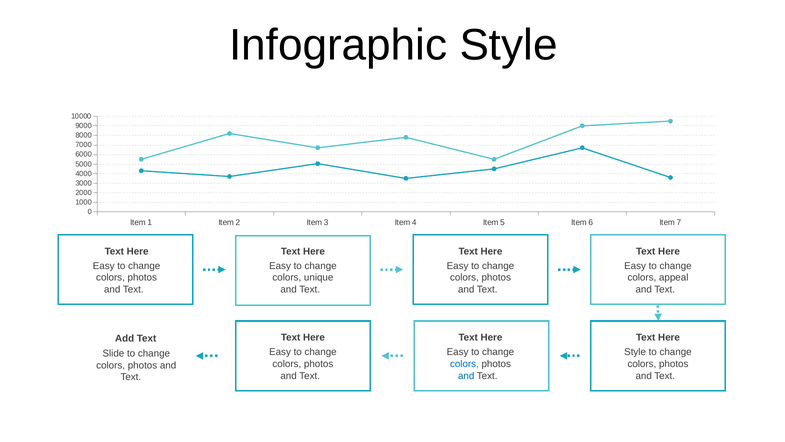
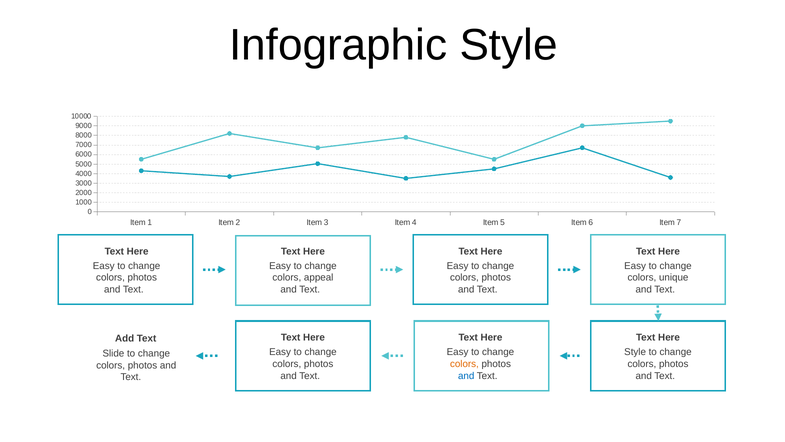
unique: unique -> appeal
appeal: appeal -> unique
colors at (464, 364) colour: blue -> orange
